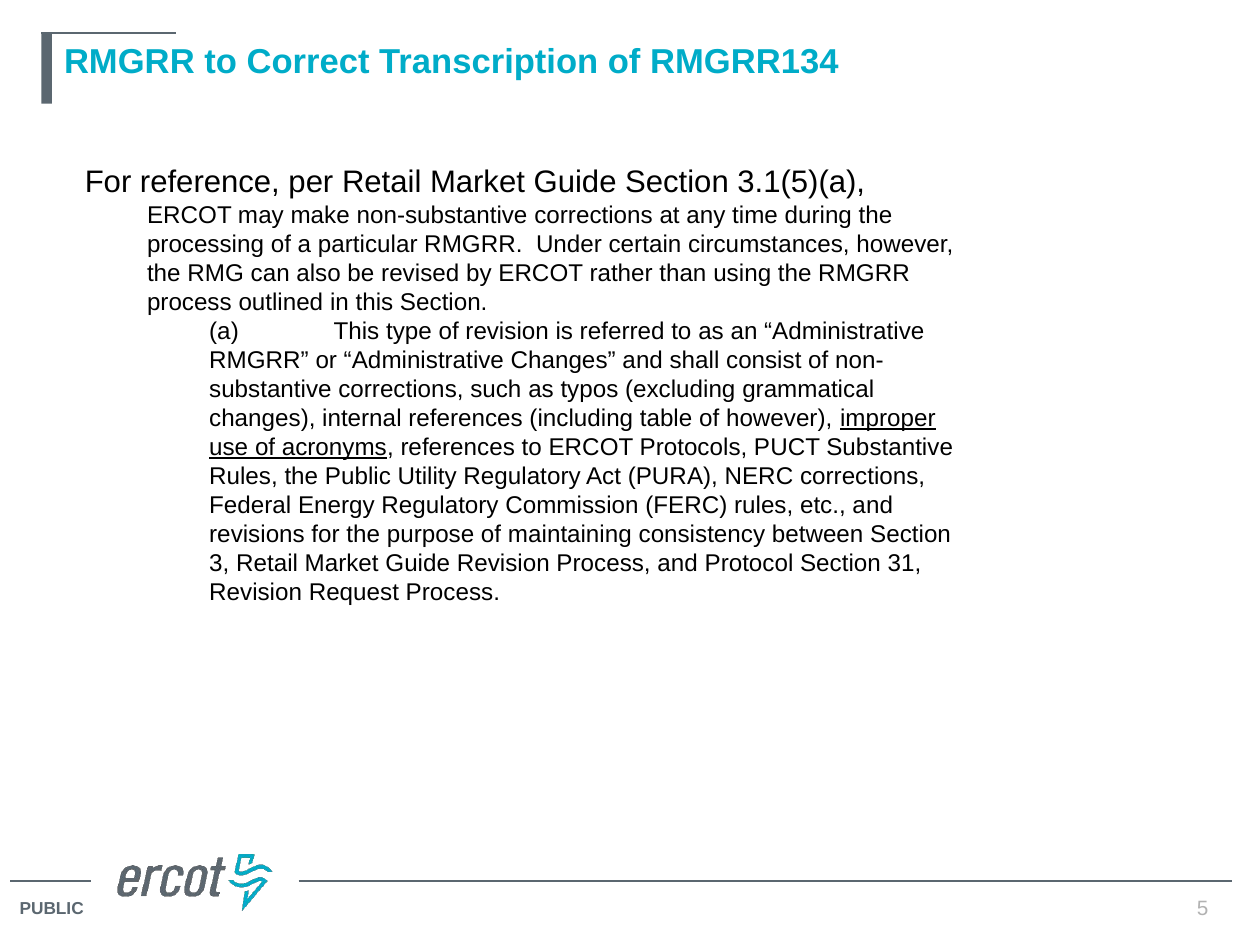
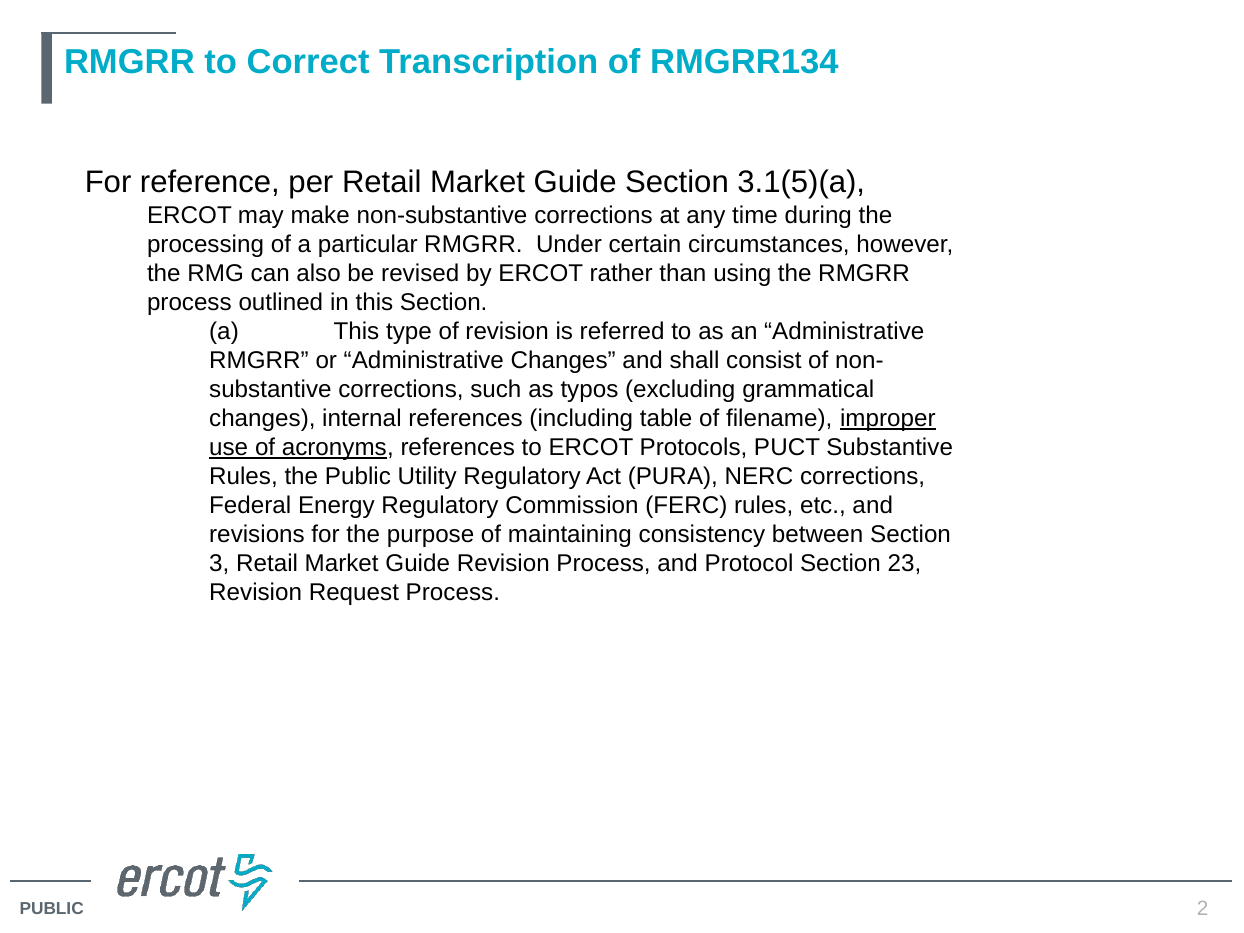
of however: however -> filename
31: 31 -> 23
5: 5 -> 2
